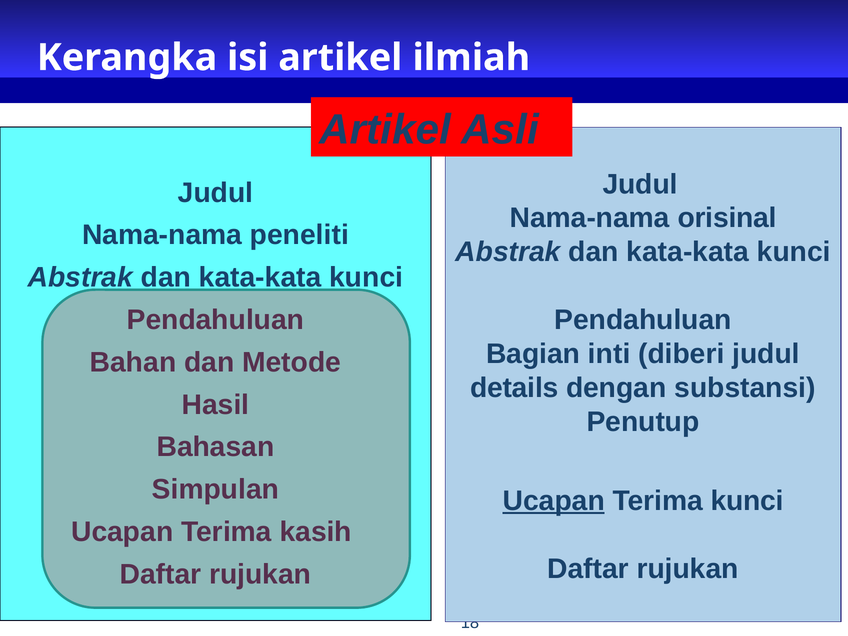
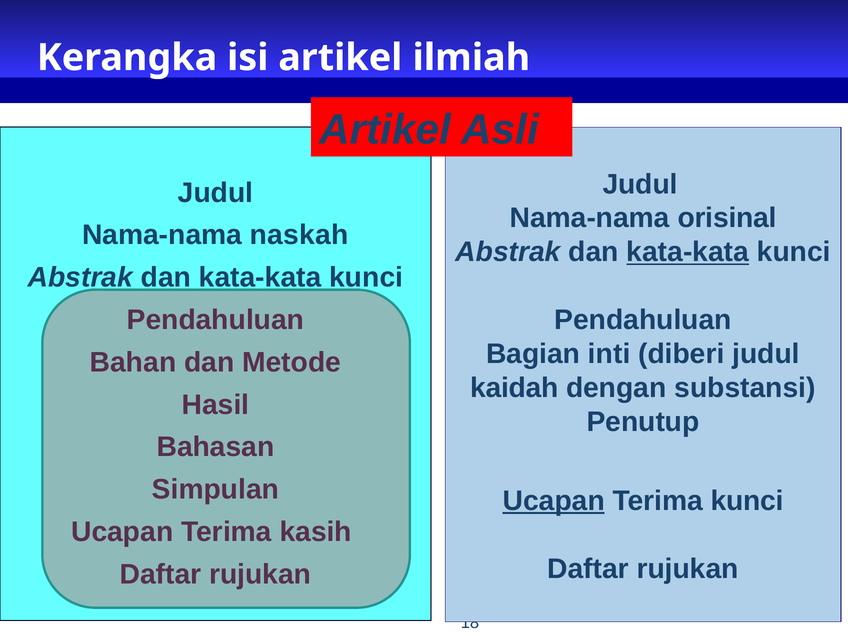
peneliti: peneliti -> naskah
kata-kata at (688, 252) underline: none -> present
details: details -> kaidah
